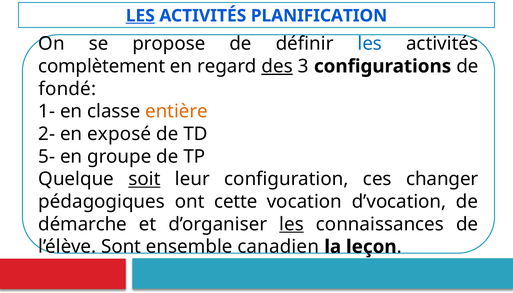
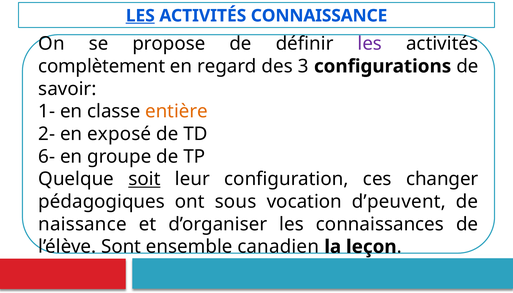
PLANIFICATION: PLANIFICATION -> CONNAISSANCE
les at (370, 44) colour: blue -> purple
des underline: present -> none
fondé: fondé -> savoir
5-: 5- -> 6-
cette: cette -> sous
d’vocation: d’vocation -> d’peuvent
démarche: démarche -> naissance
les at (292, 224) underline: present -> none
